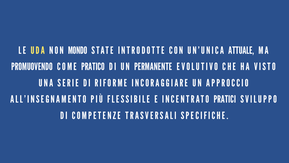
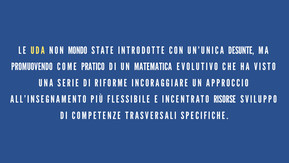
ATTUALE: ATTUALE -> DESUNTE
PERMANENTE: PERMANENTE -> MATEMATICA
PRATICI: PRATICI -> RISORSE
